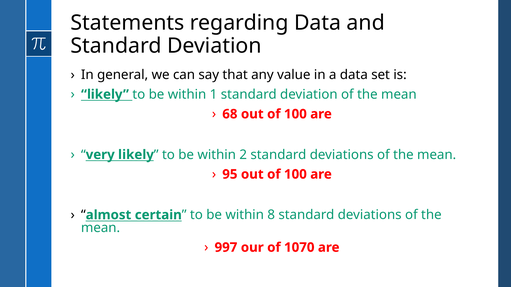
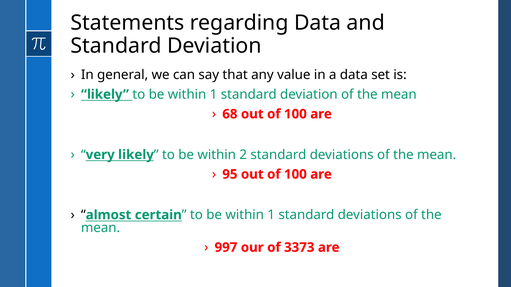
8 at (271, 215): 8 -> 1
1070: 1070 -> 3373
